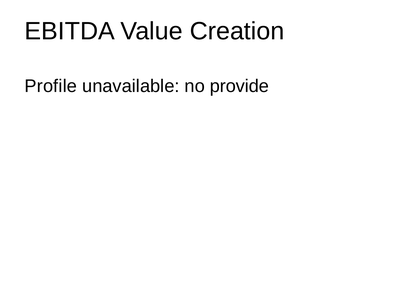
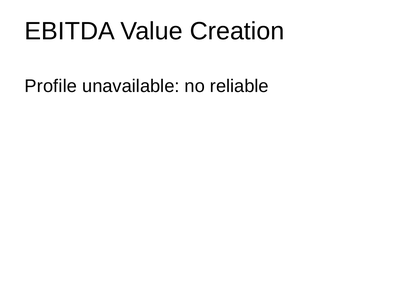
provide: provide -> reliable
